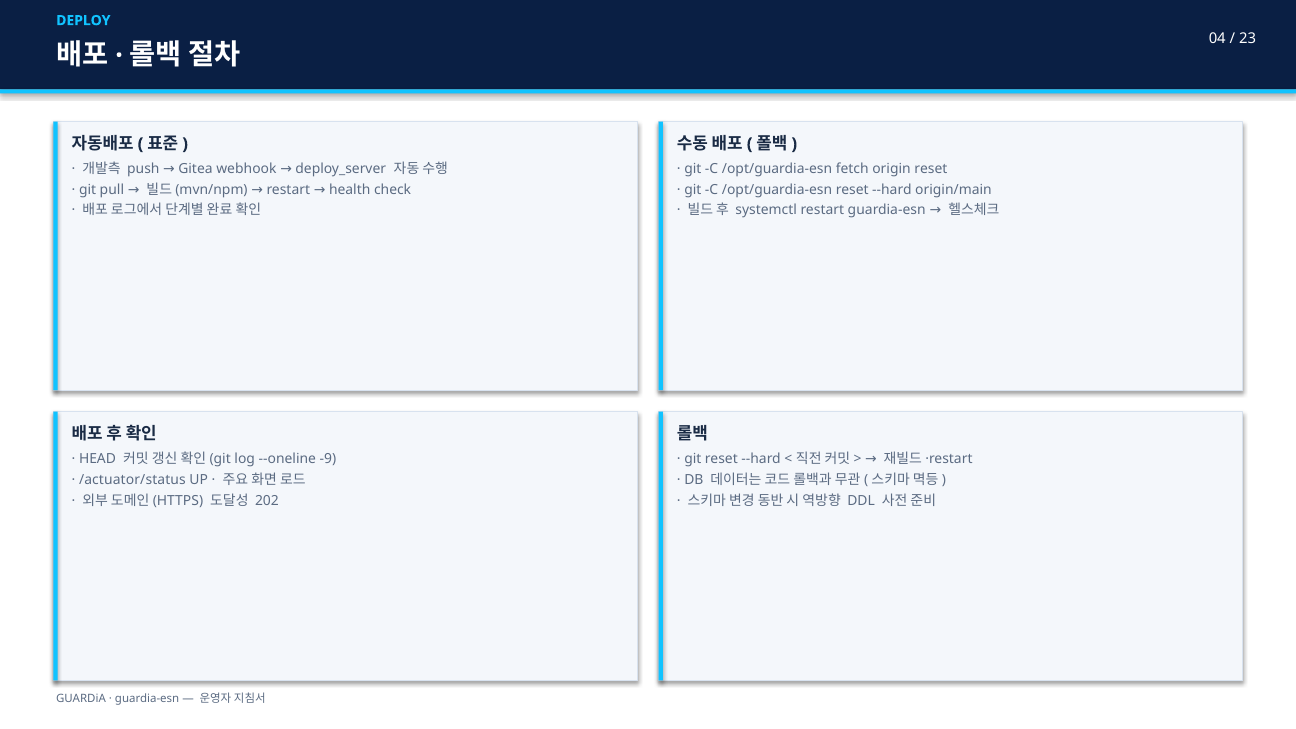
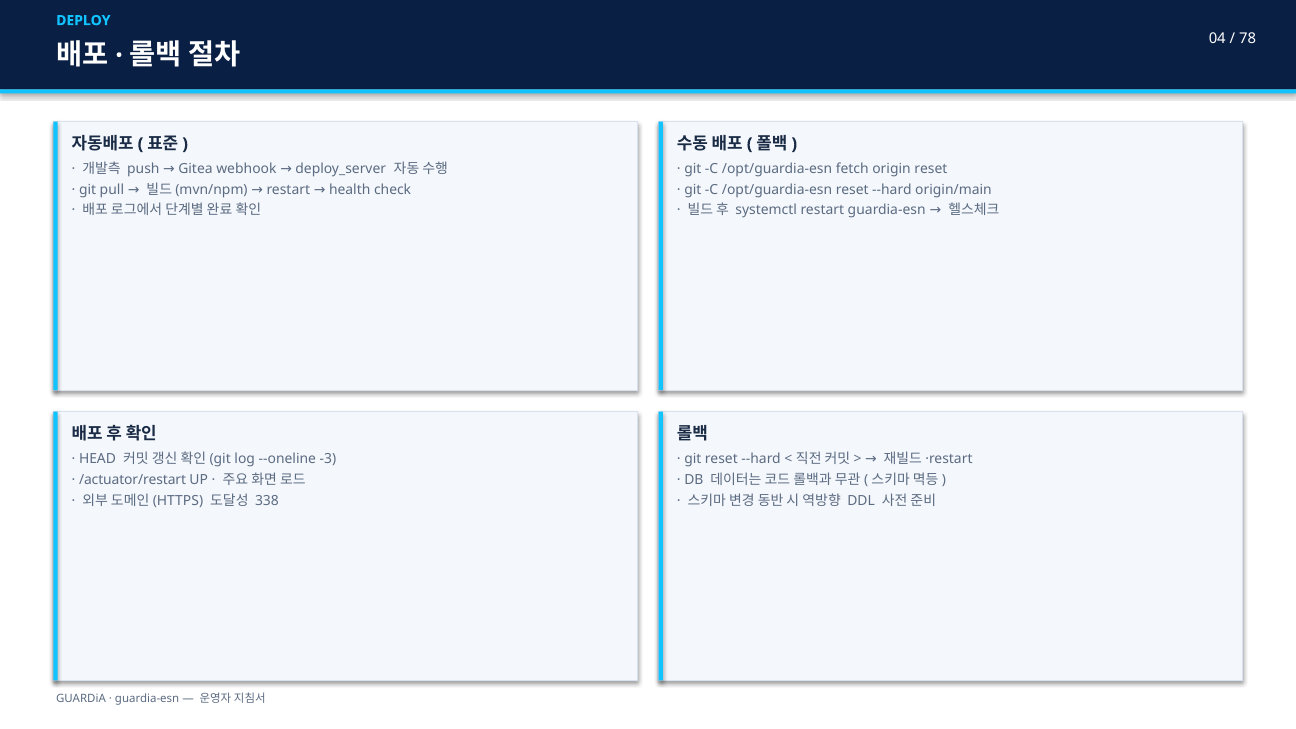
23: 23 -> 78
-9: -9 -> -3
/actuator/status: /actuator/status -> /actuator/restart
202: 202 -> 338
